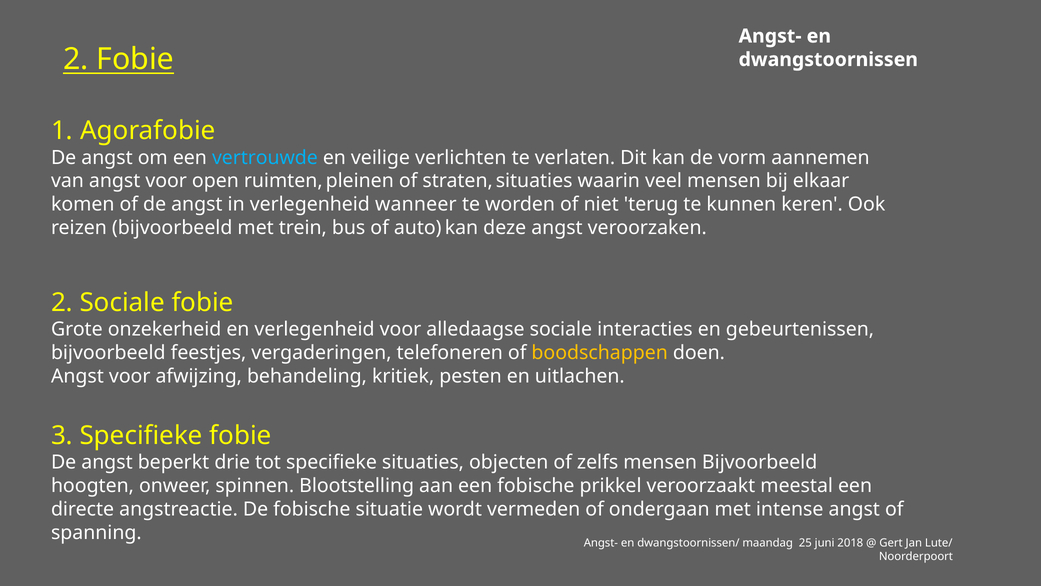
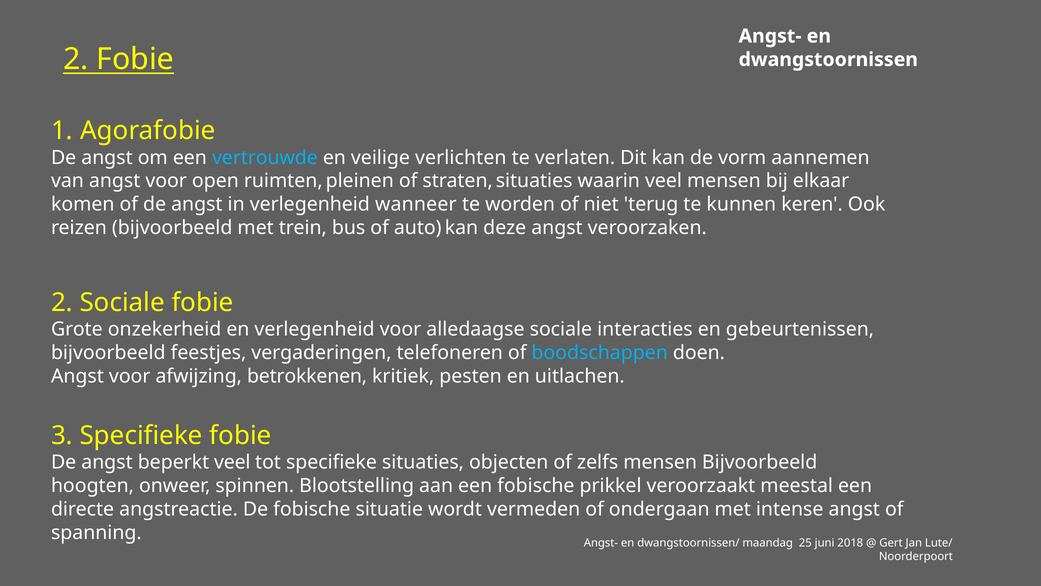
boodschappen colour: yellow -> light blue
behandeling: behandeling -> betrokkenen
beperkt drie: drie -> veel
